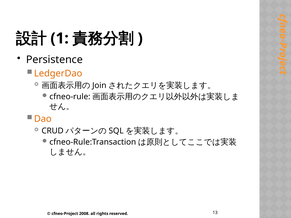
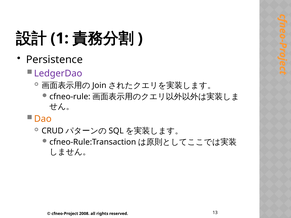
LedgerDao colour: orange -> purple
